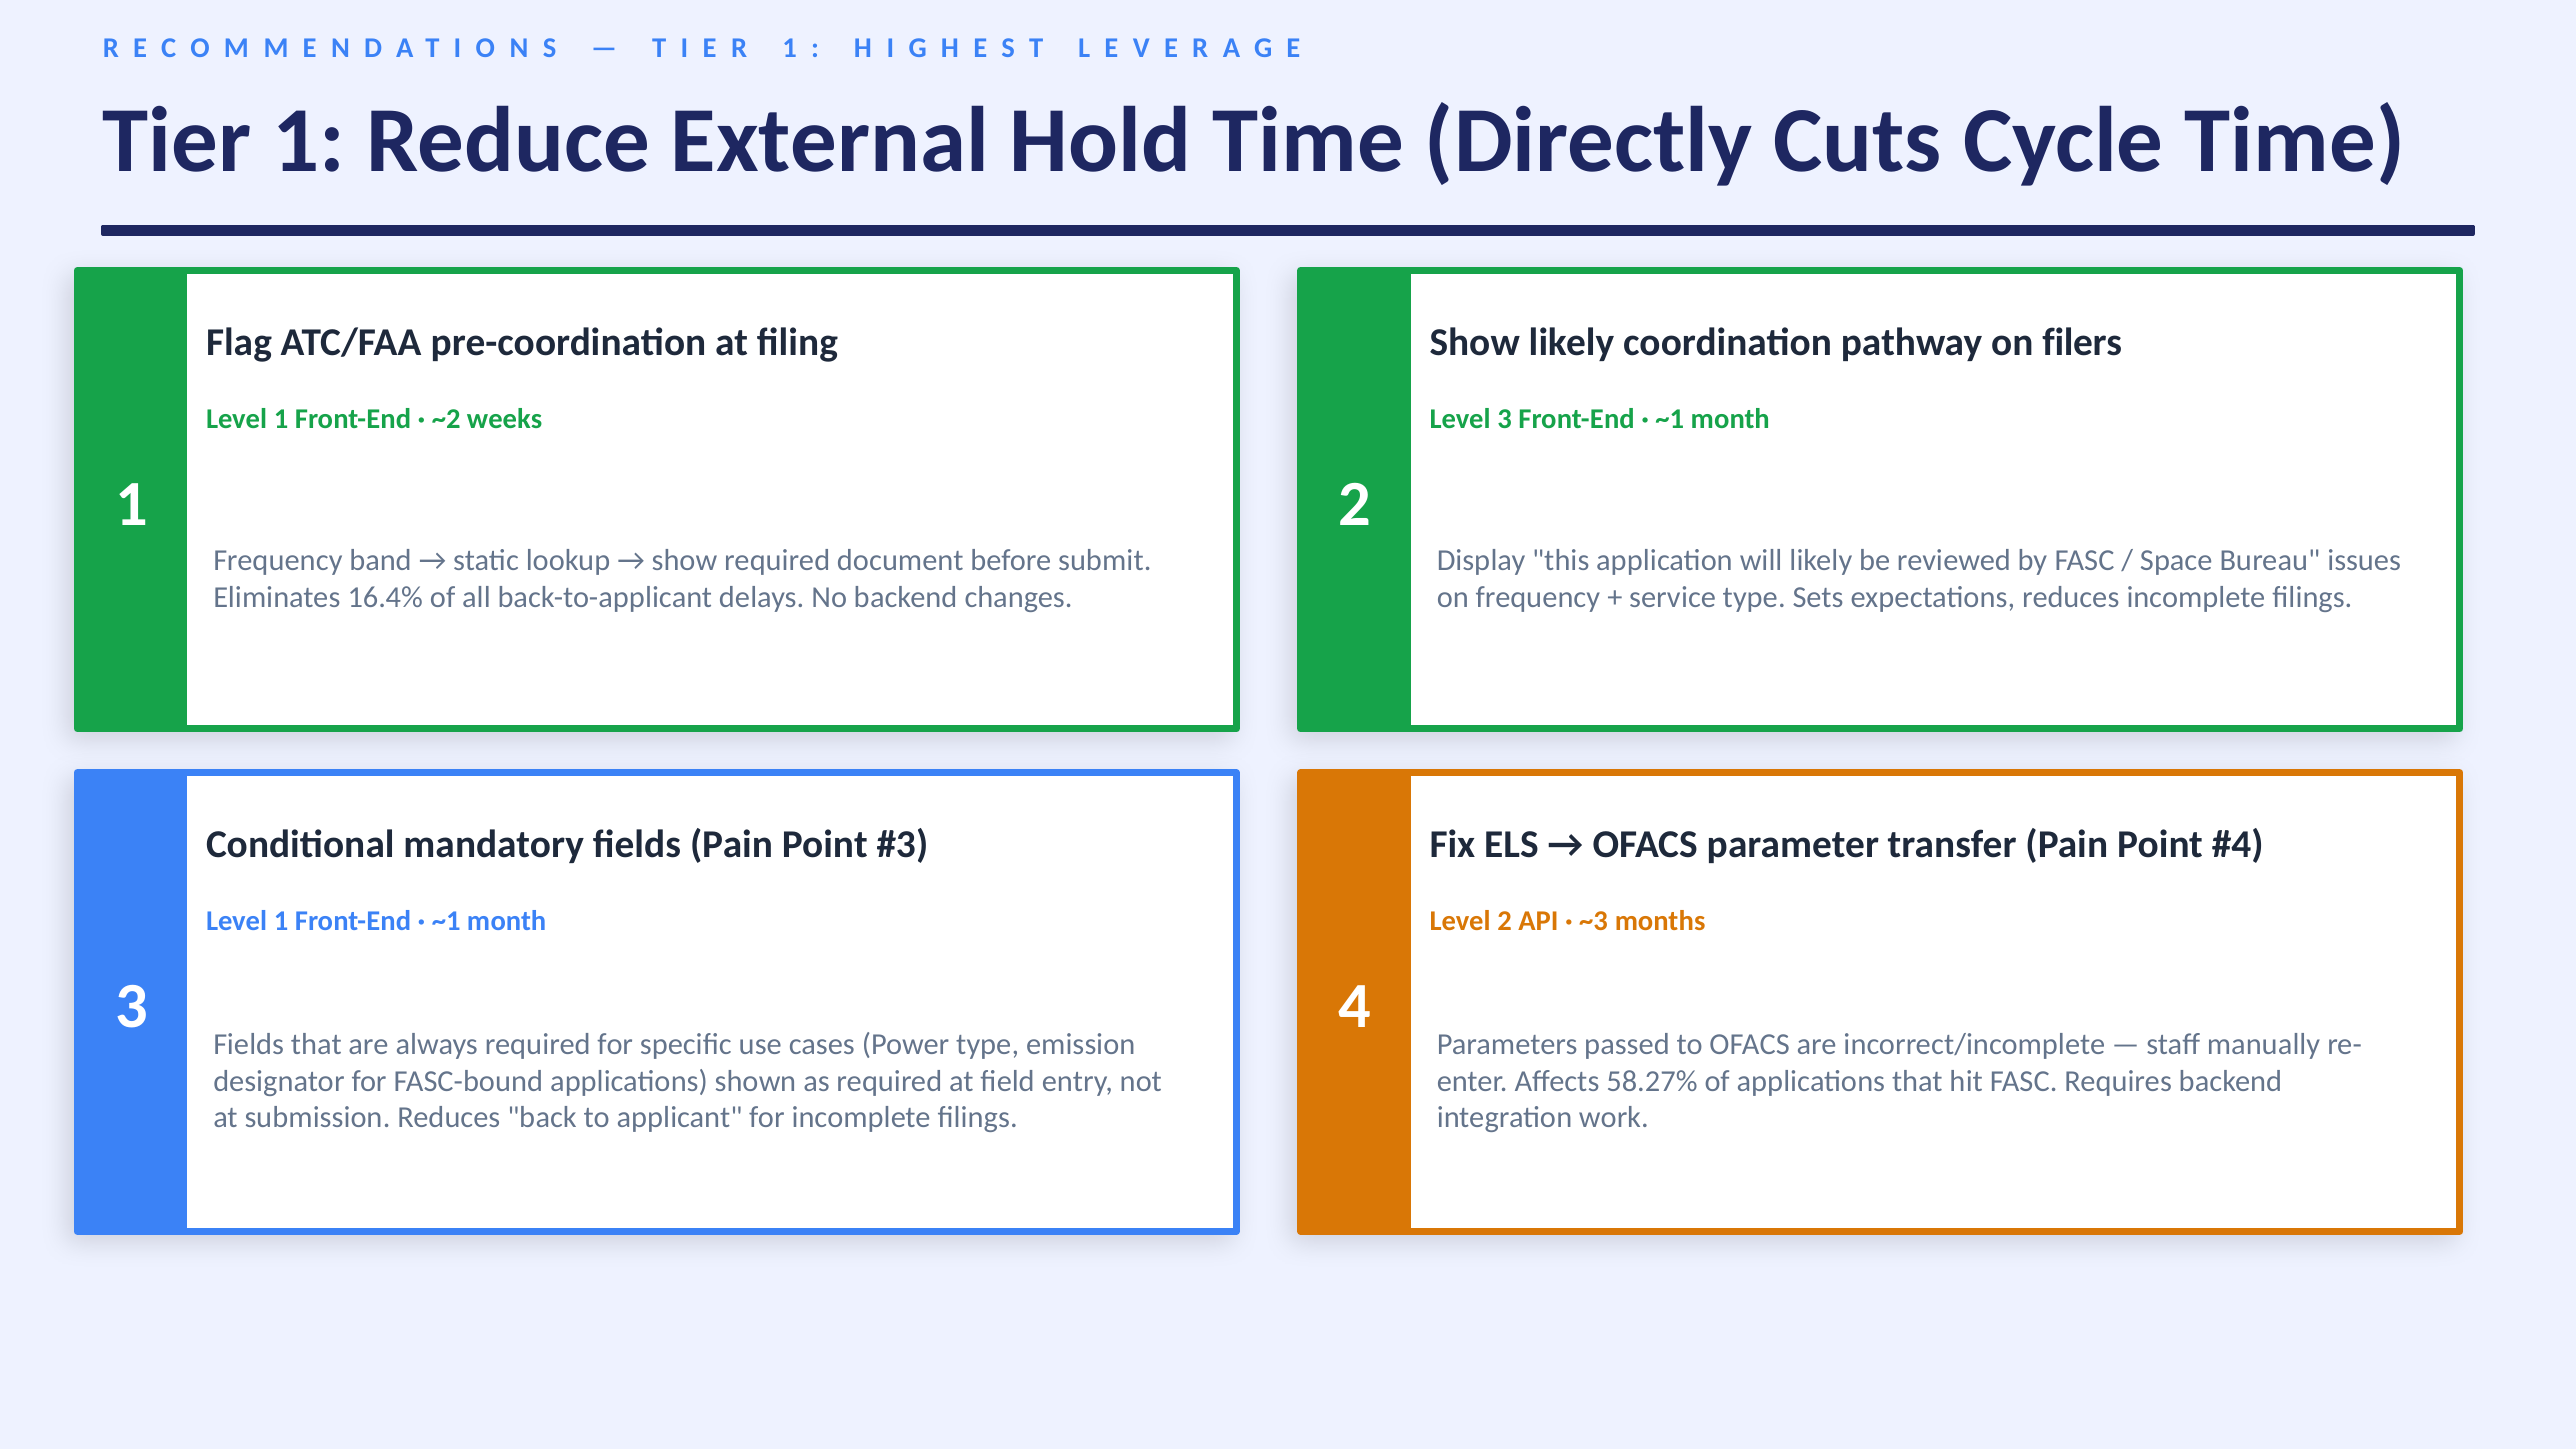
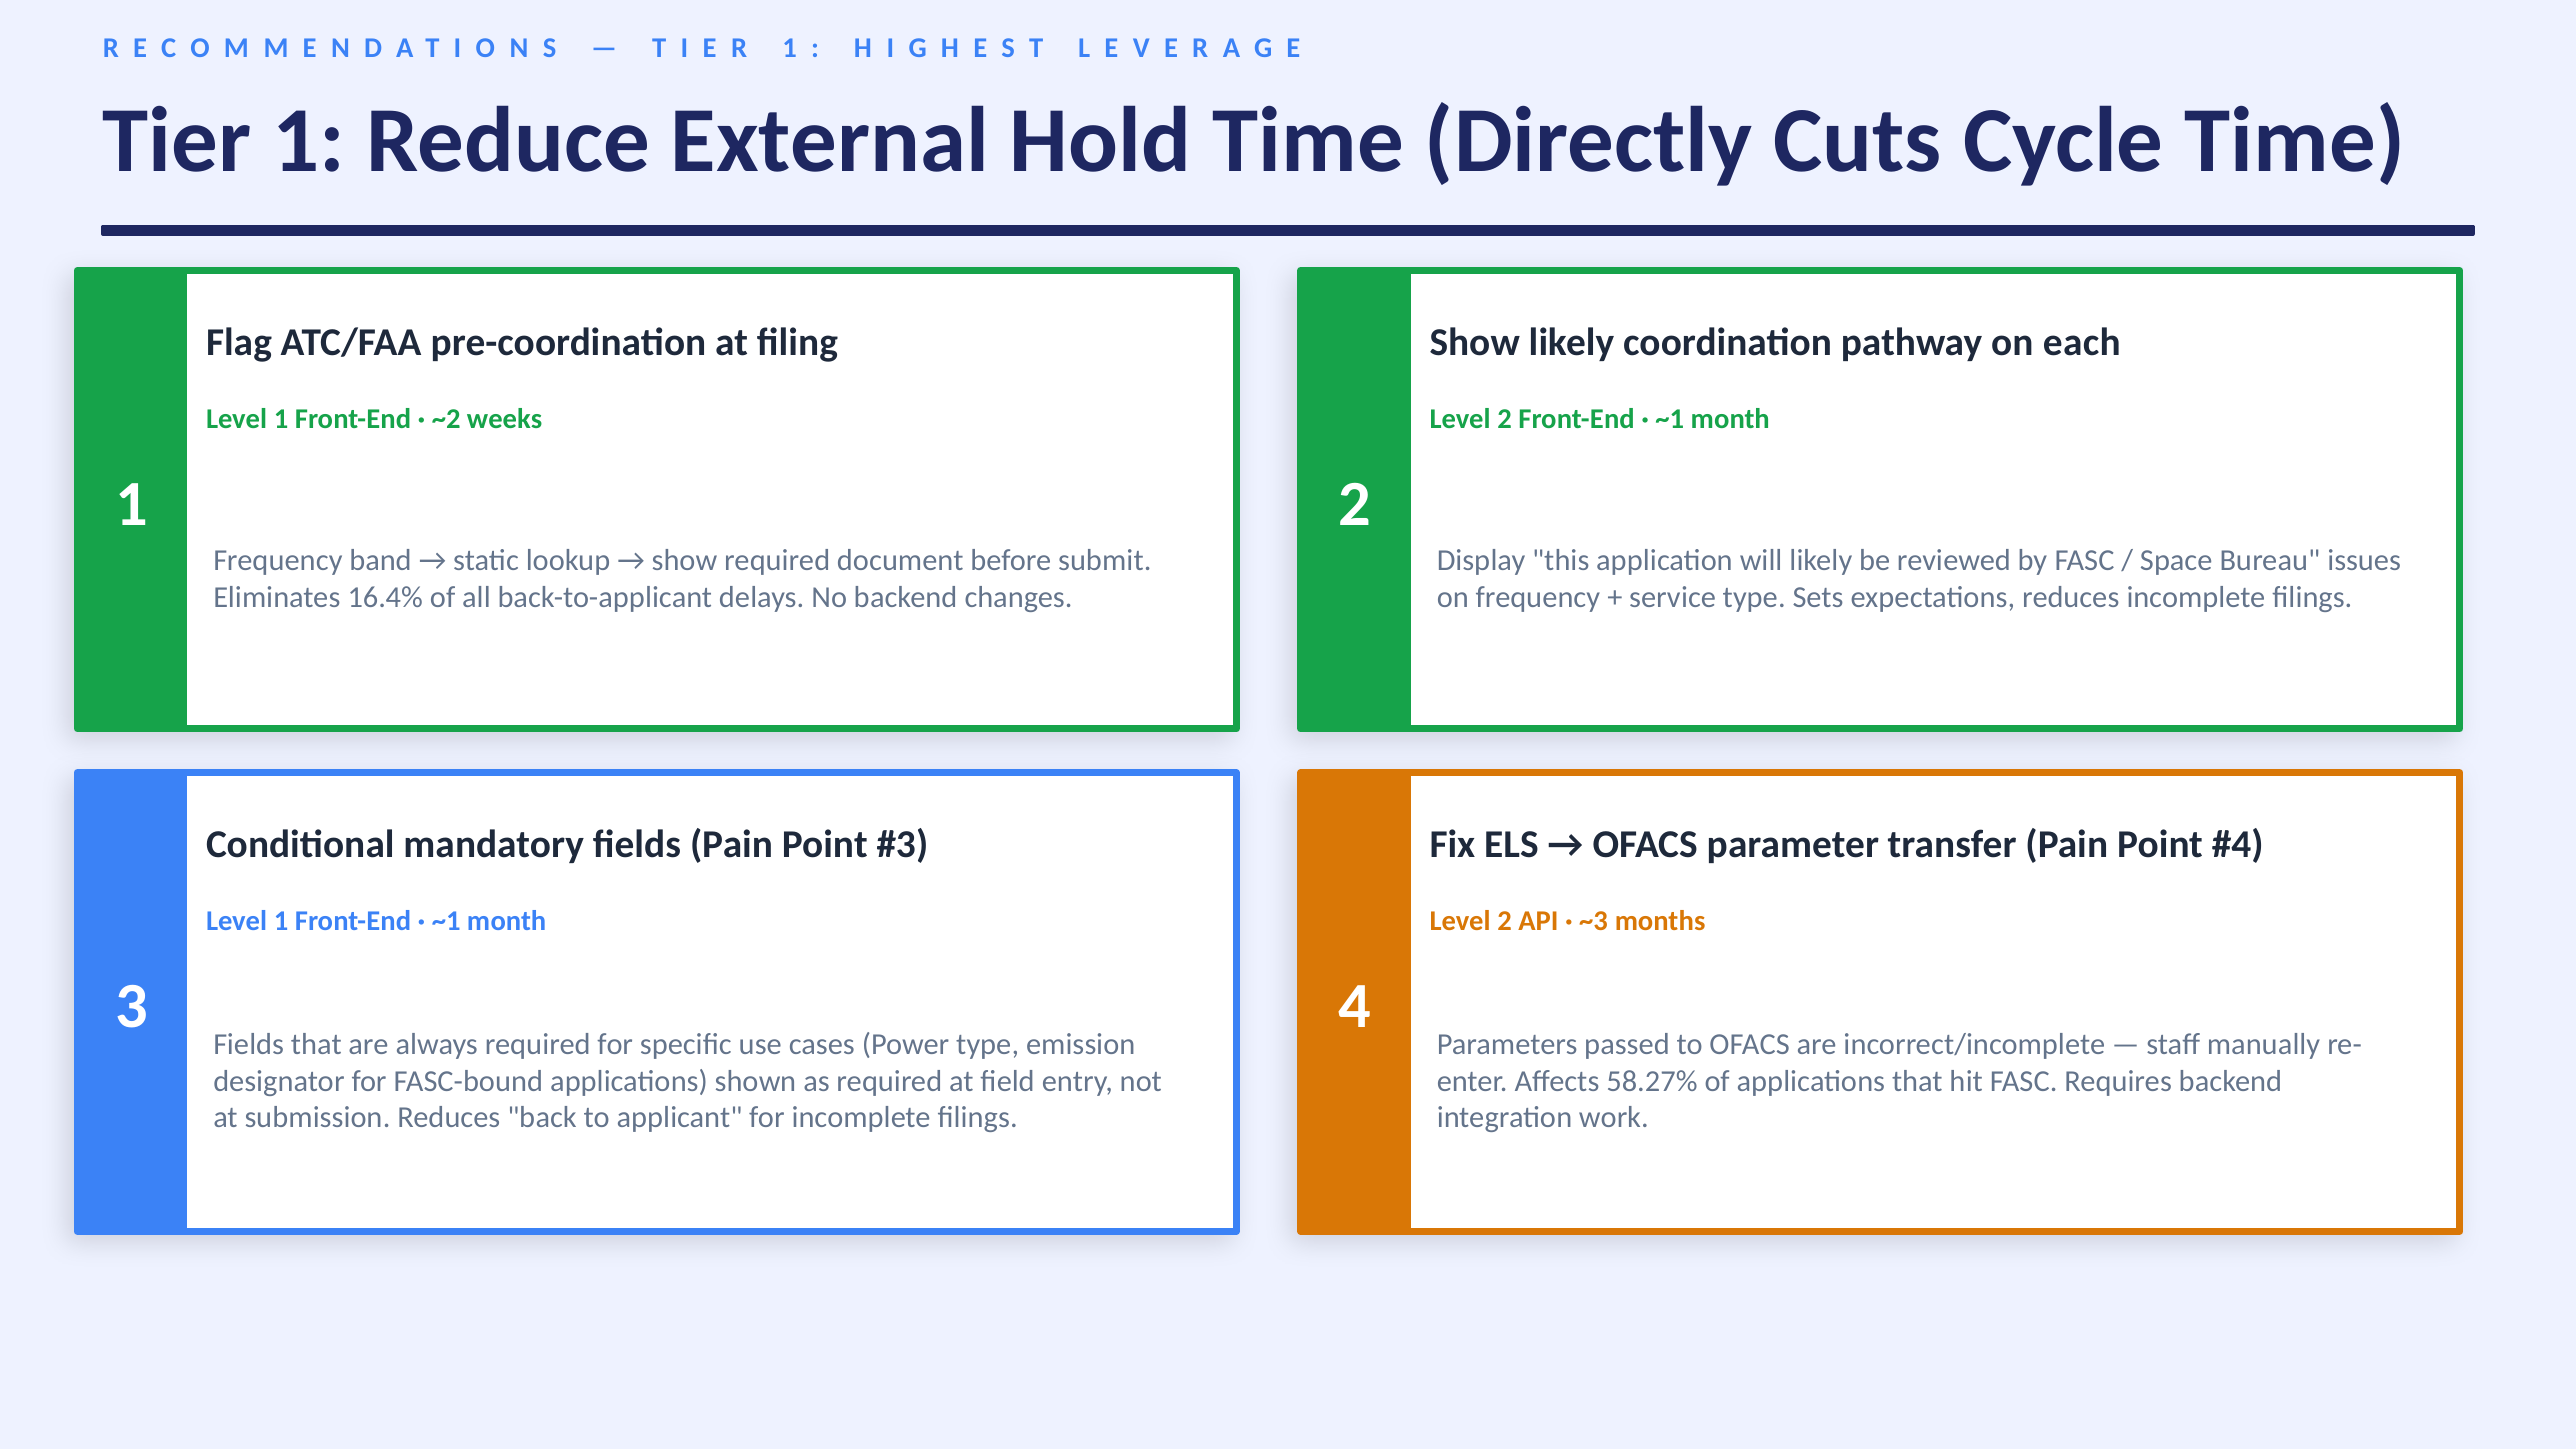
filers: filers -> each
3 at (1505, 419): 3 -> 2
